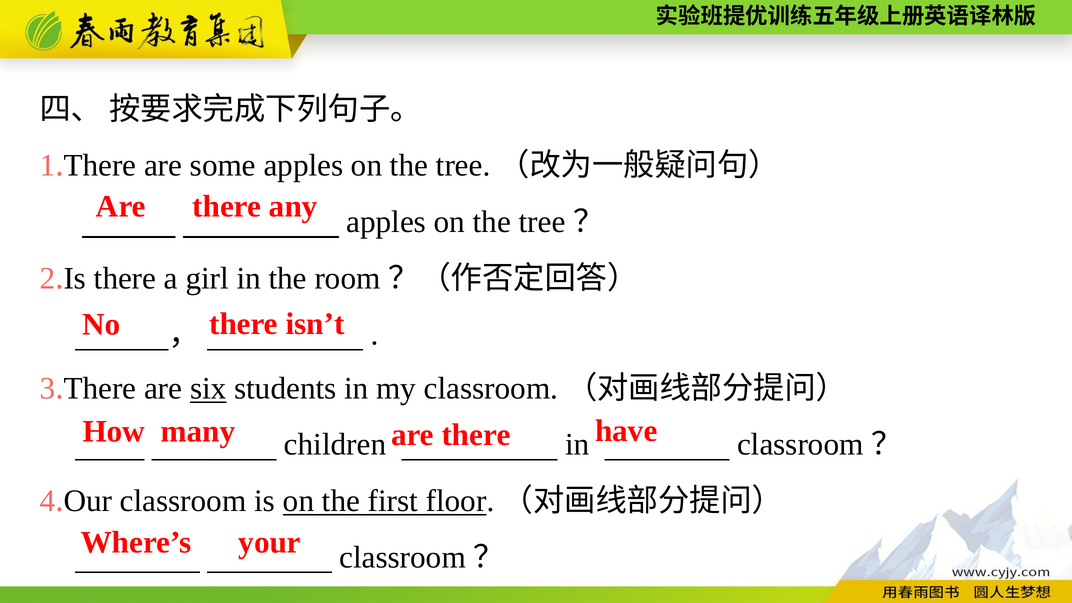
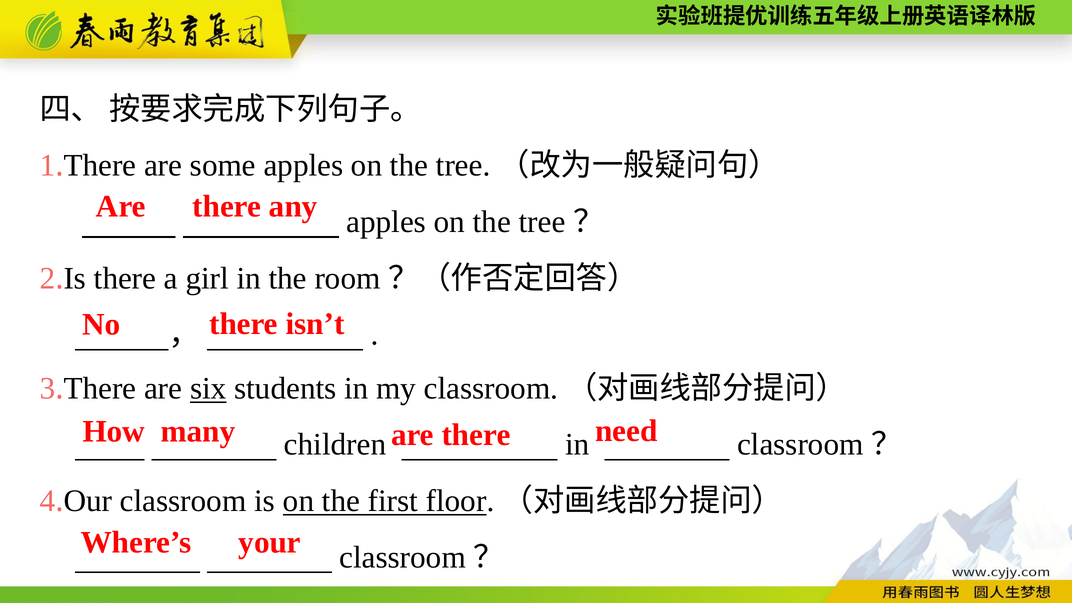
have: have -> need
